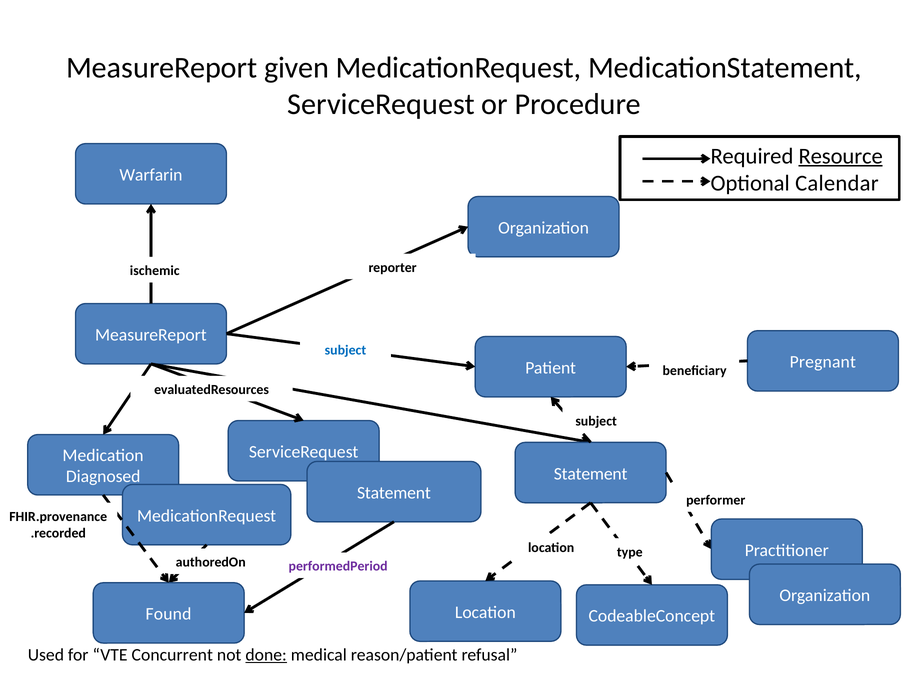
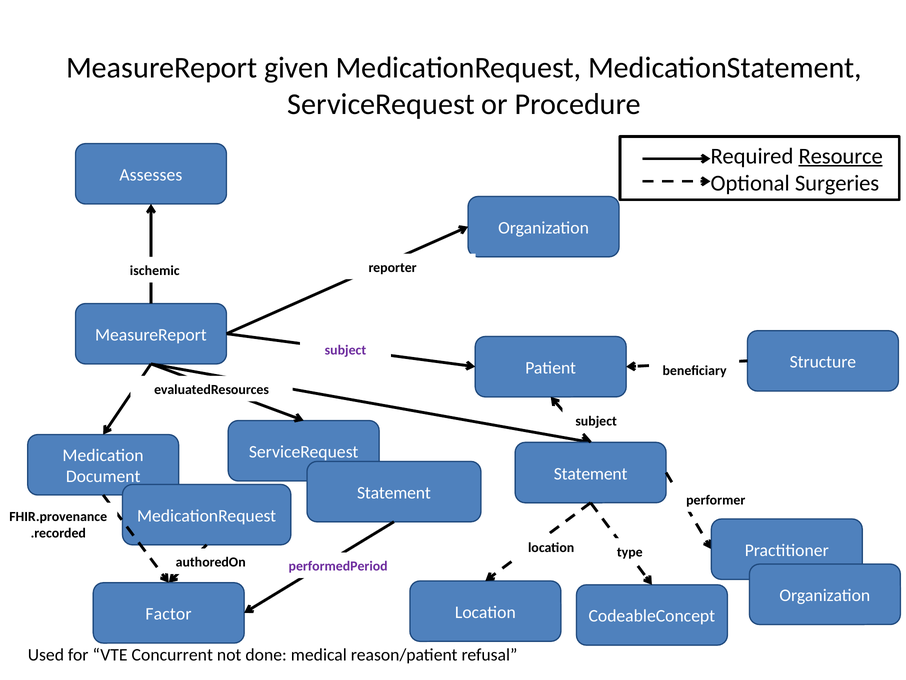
Warfarin: Warfarin -> Assesses
Calendar: Calendar -> Surgeries
subject at (345, 350) colour: blue -> purple
Pregnant: Pregnant -> Structure
Diagnosed: Diagnosed -> Document
Found: Found -> Factor
done underline: present -> none
